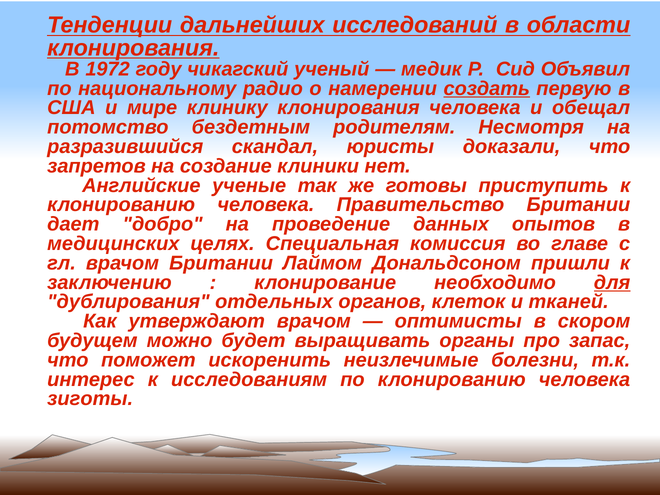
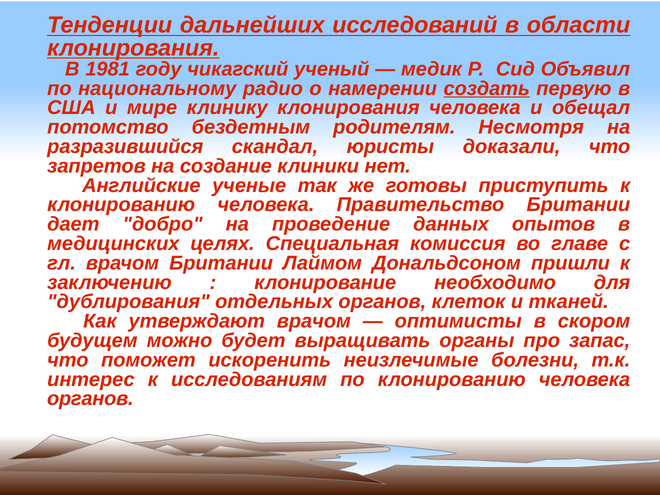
1972: 1972 -> 1981
для underline: present -> none
зиготы at (90, 399): зиготы -> органов
